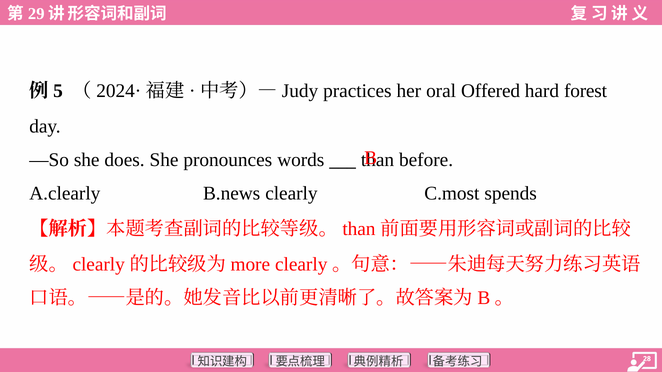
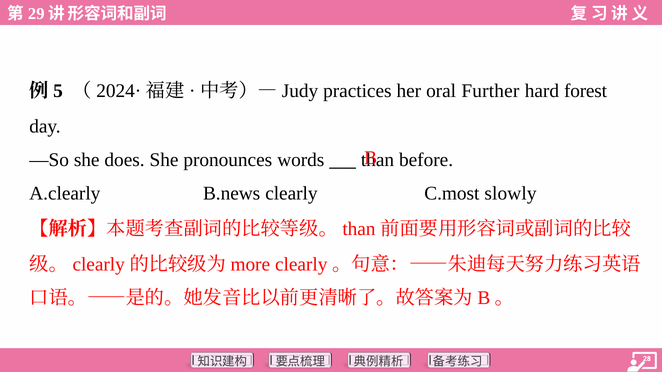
Offered: Offered -> Further
spends: spends -> slowly
